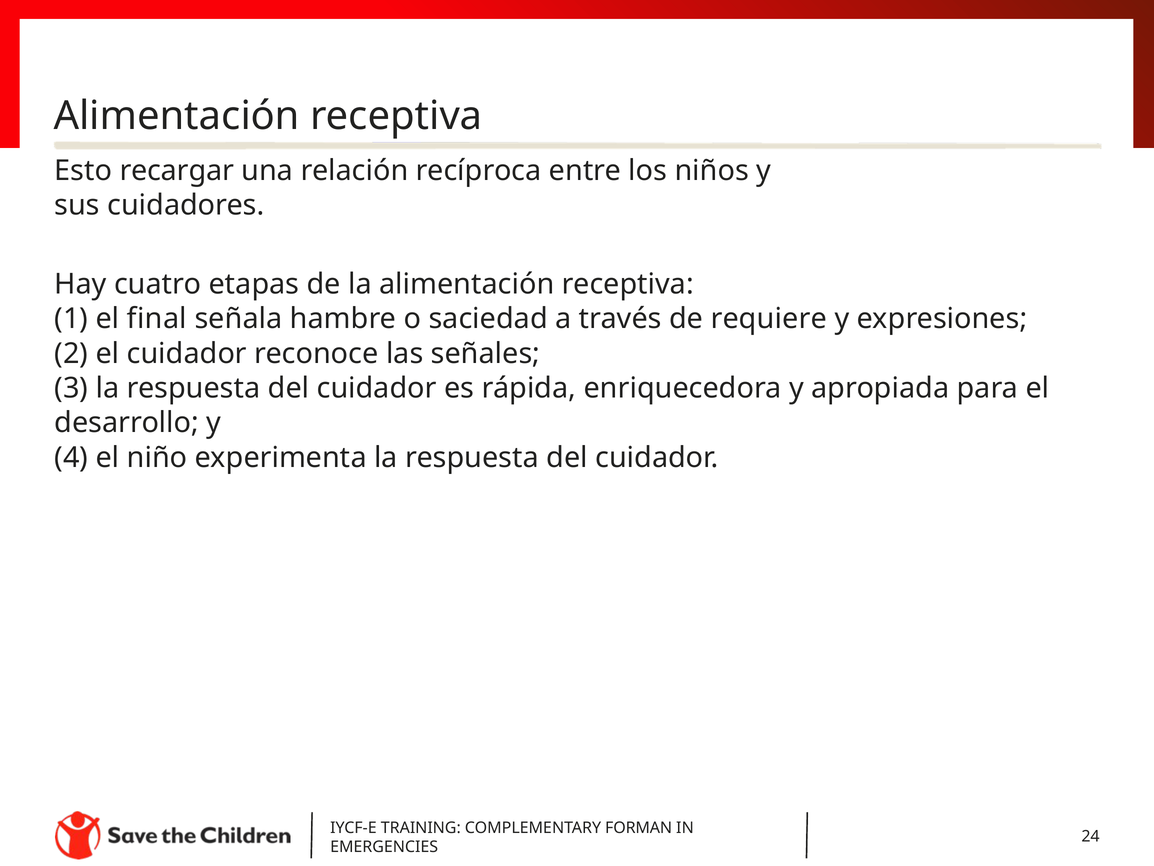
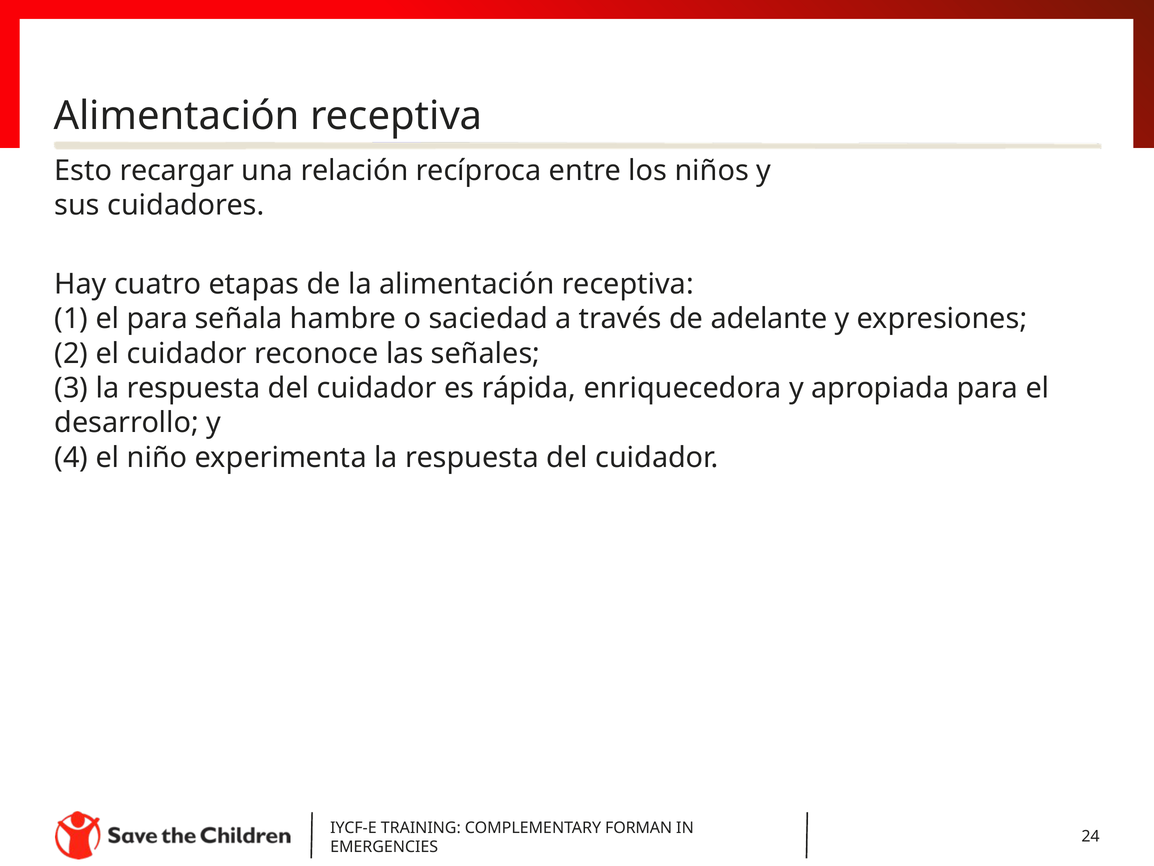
el final: final -> para
requiere: requiere -> adelante
